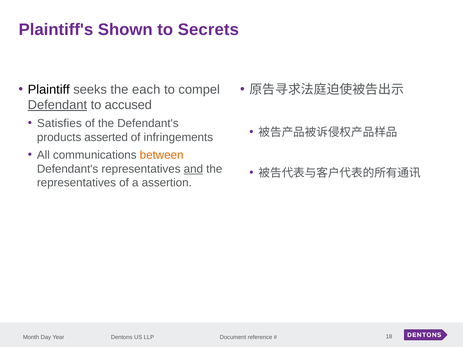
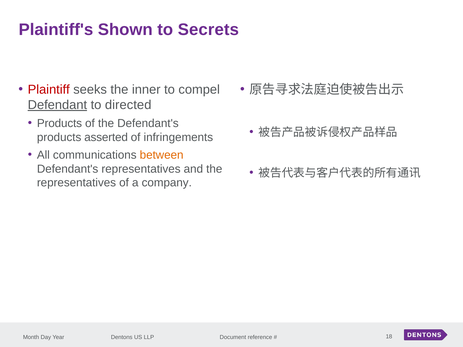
Plaintiff colour: black -> red
each: each -> inner
accused: accused -> directed
Satisfies at (59, 124): Satisfies -> Products
and underline: present -> none
assertion: assertion -> company
